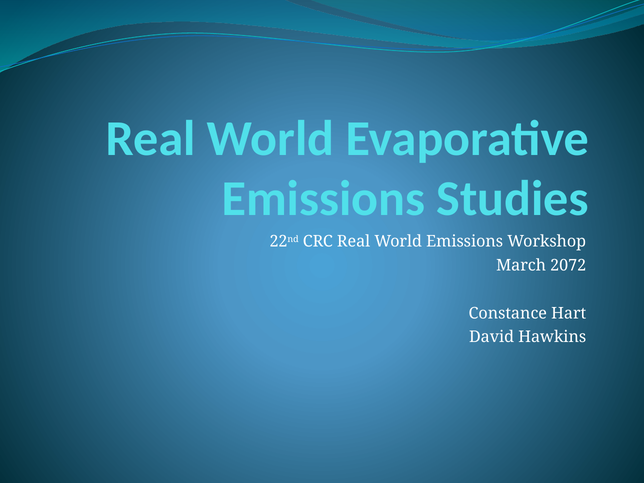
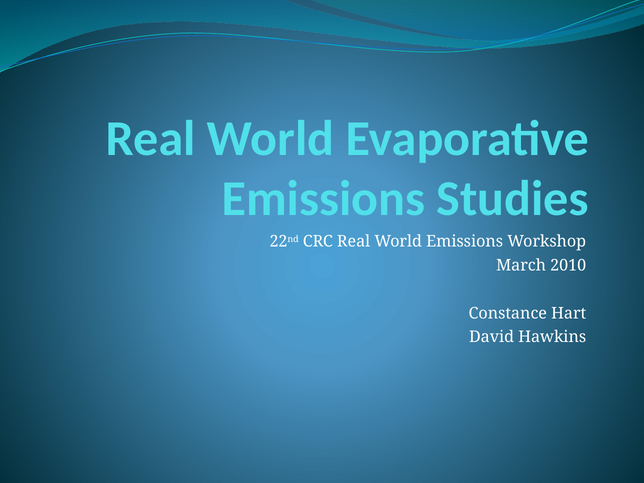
2072: 2072 -> 2010
